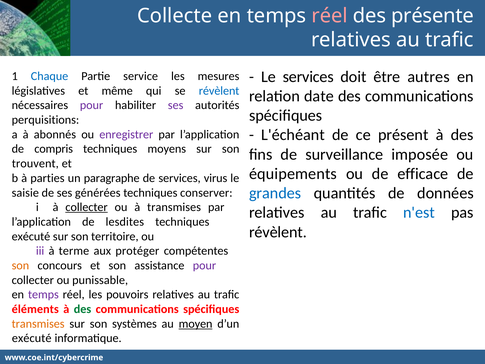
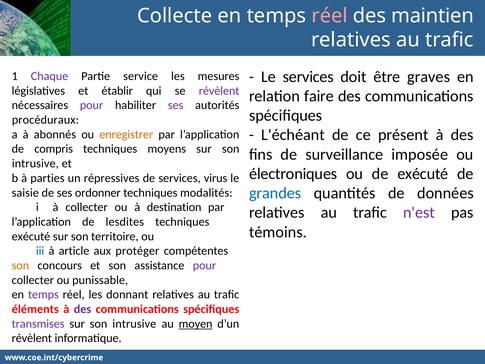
présente: présente -> maintien
autres: autres -> graves
Chaque colour: blue -> purple
même: même -> établir
révèlent at (219, 91) colour: blue -> purple
date: date -> faire
perquisitions: perquisitions -> procéduraux
enregistrer colour: purple -> orange
trouvent at (35, 163): trouvent -> intrusive
équipements: équipements -> électroniques
de efficace: efficace -> exécuté
paragraphe: paragraphe -> répressives
générées: générées -> ordonner
conserver: conserver -> modalités
collecter at (87, 207) underline: present -> none
à transmises: transmises -> destination
n'est colour: blue -> purple
révèlent at (278, 232): révèlent -> témoins
iii colour: purple -> blue
terme: terme -> article
pouvoirs: pouvoirs -> donnant
des at (82, 309) colour: green -> purple
transmises at (38, 323) colour: orange -> purple
systèmes at (134, 323): systèmes -> intrusive
exécuté at (32, 338): exécuté -> révèlent
